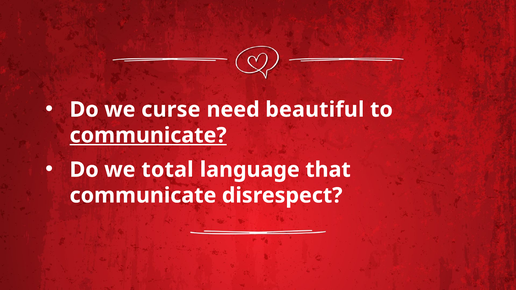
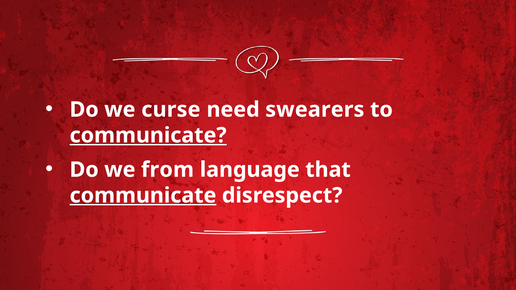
beautiful: beautiful -> swearers
total: total -> from
communicate at (143, 196) underline: none -> present
